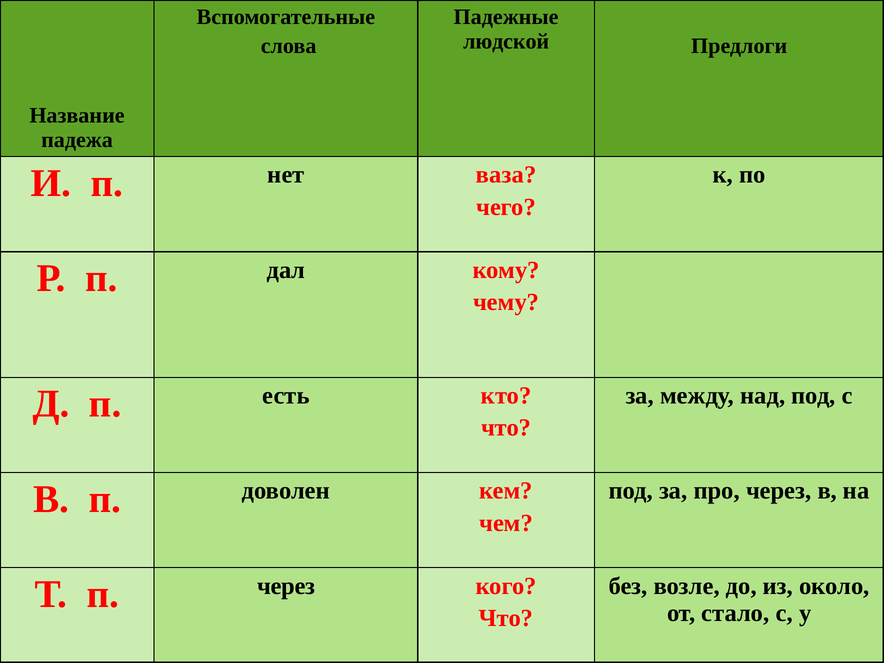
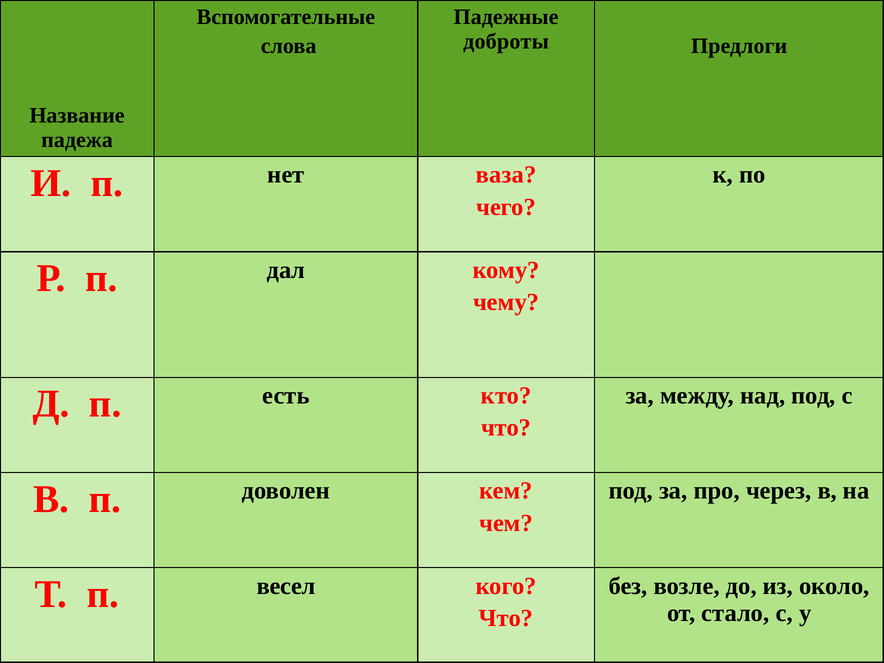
людской: людской -> доброты
п через: через -> весел
